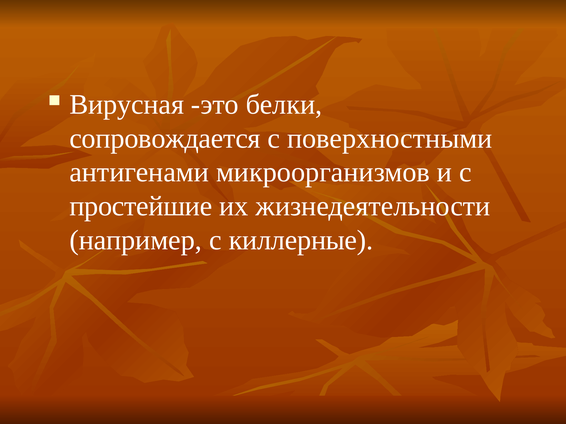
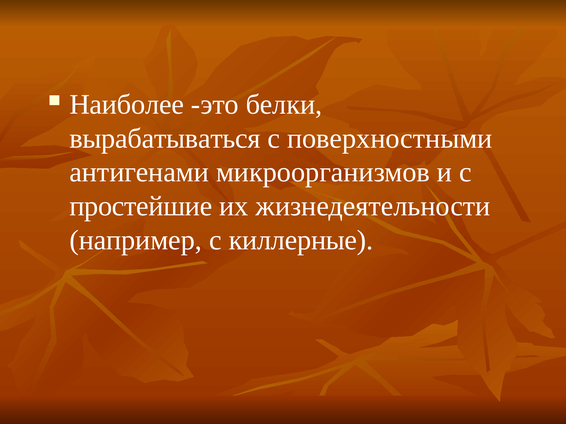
Вирусная: Вирусная -> Наиболее
сопровождается: сопровождается -> вырабатываться
